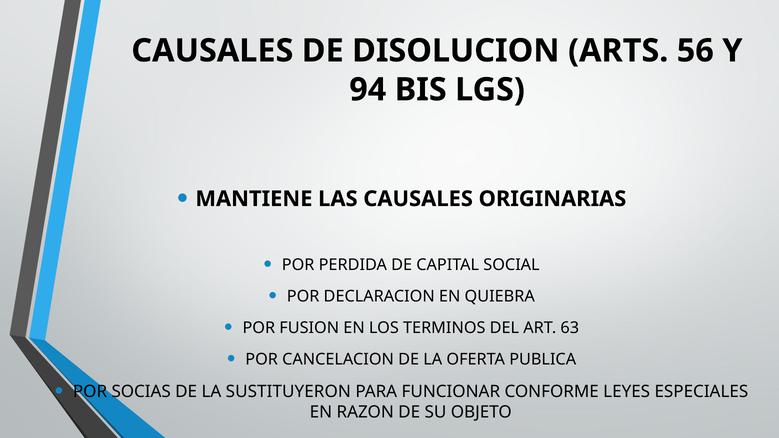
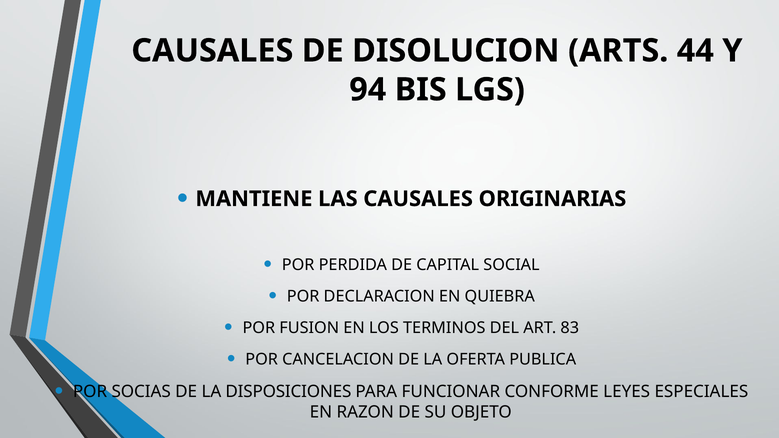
56: 56 -> 44
63: 63 -> 83
SUSTITUYERON: SUSTITUYERON -> DISPOSICIONES
